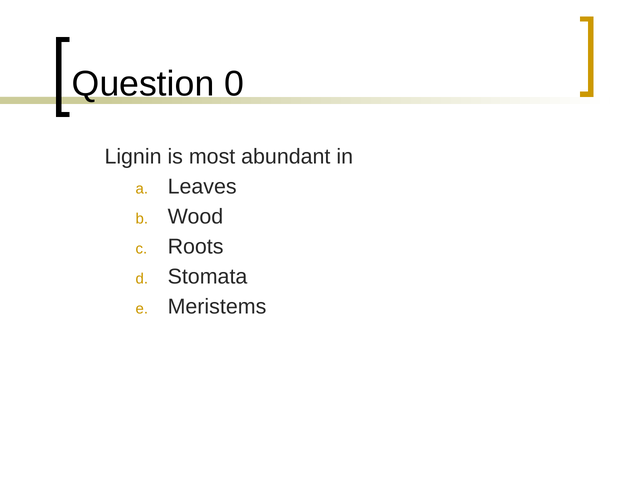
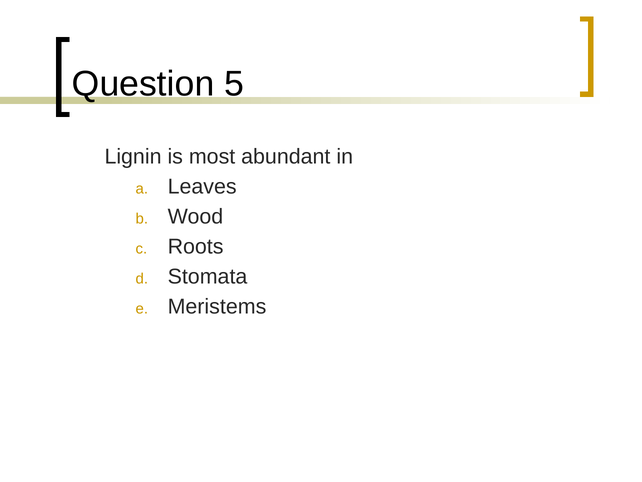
0: 0 -> 5
